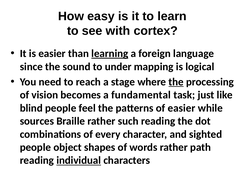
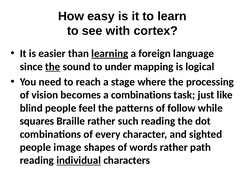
the at (53, 67) underline: none -> present
the at (176, 82) underline: present -> none
a fundamental: fundamental -> combinations
of easier: easier -> follow
sources: sources -> squares
object: object -> image
